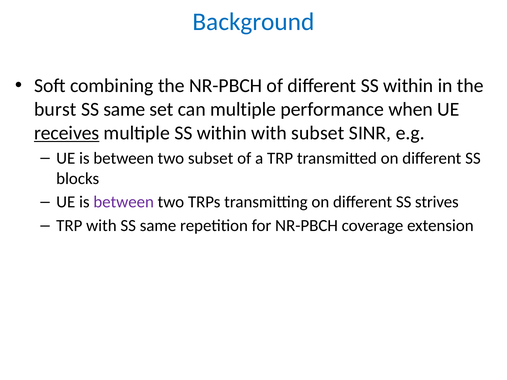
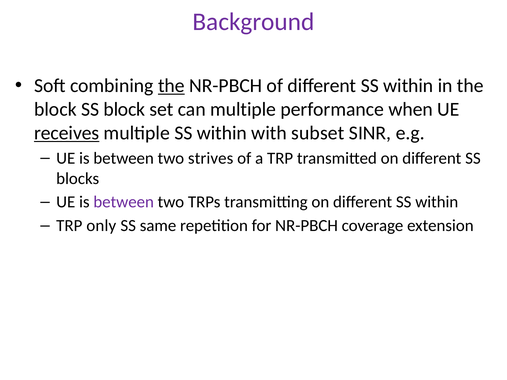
Background colour: blue -> purple
the at (171, 86) underline: none -> present
burst at (55, 109): burst -> block
same at (124, 109): same -> block
two subset: subset -> strives
on different SS strives: strives -> within
TRP with: with -> only
